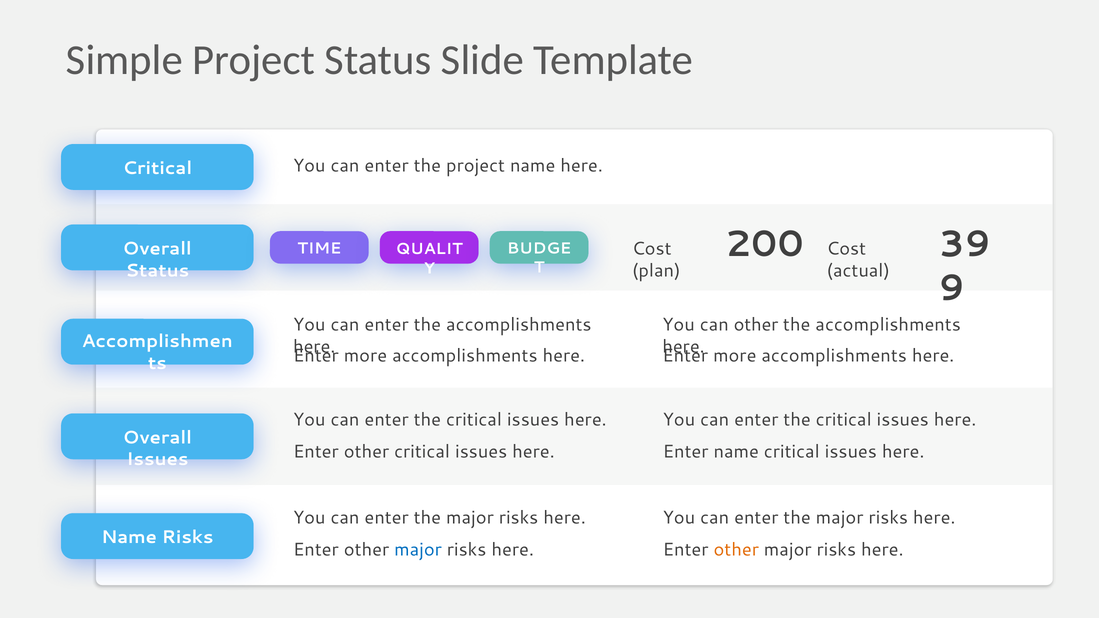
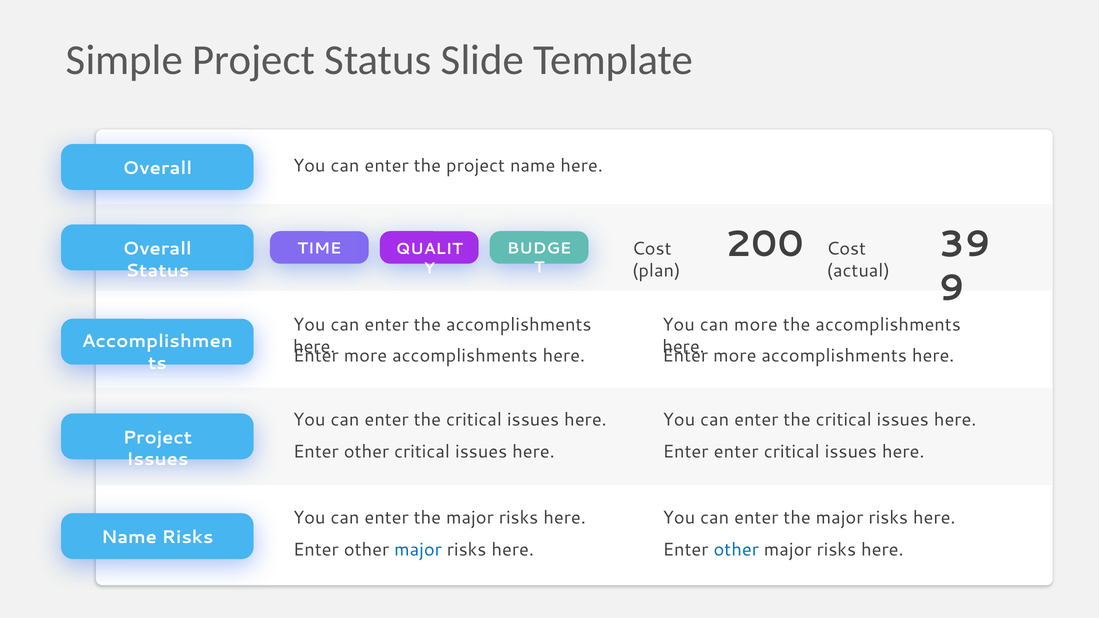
Critical at (157, 168): Critical -> Overall
can other: other -> more
Overall at (157, 438): Overall -> Project
Enter name: name -> enter
other at (736, 550) colour: orange -> blue
